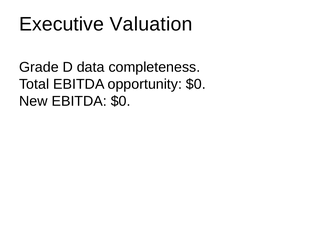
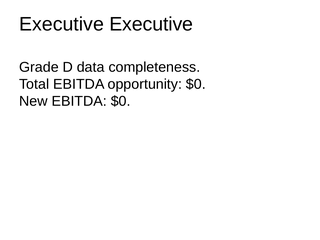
Executive Valuation: Valuation -> Executive
